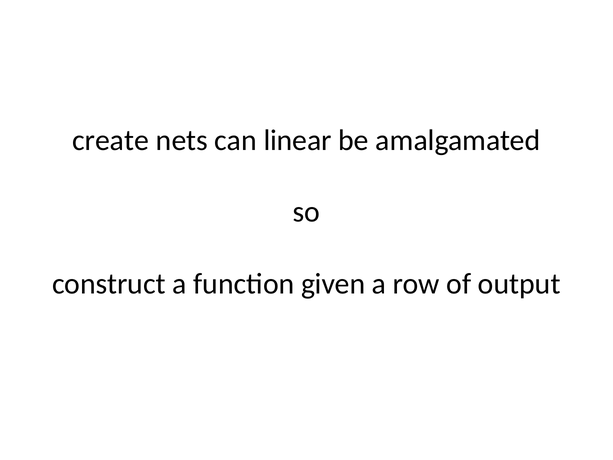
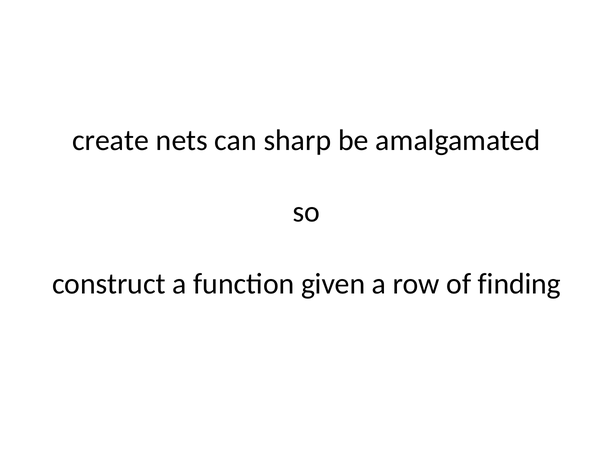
linear: linear -> sharp
output: output -> finding
